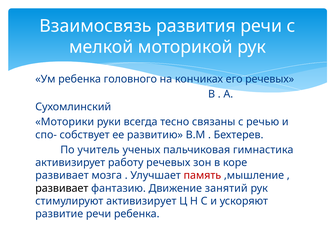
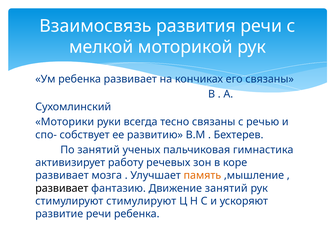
ребенка головного: головного -> развивает
его речевых: речевых -> связаны
По учитель: учитель -> занятий
память colour: red -> orange
стимулируют активизирует: активизирует -> стимулируют
